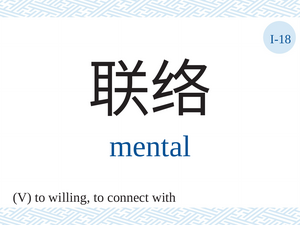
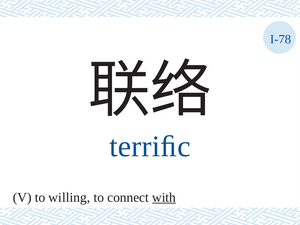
I-18: I-18 -> I-78
mental: mental -> terriﬁc
with underline: none -> present
